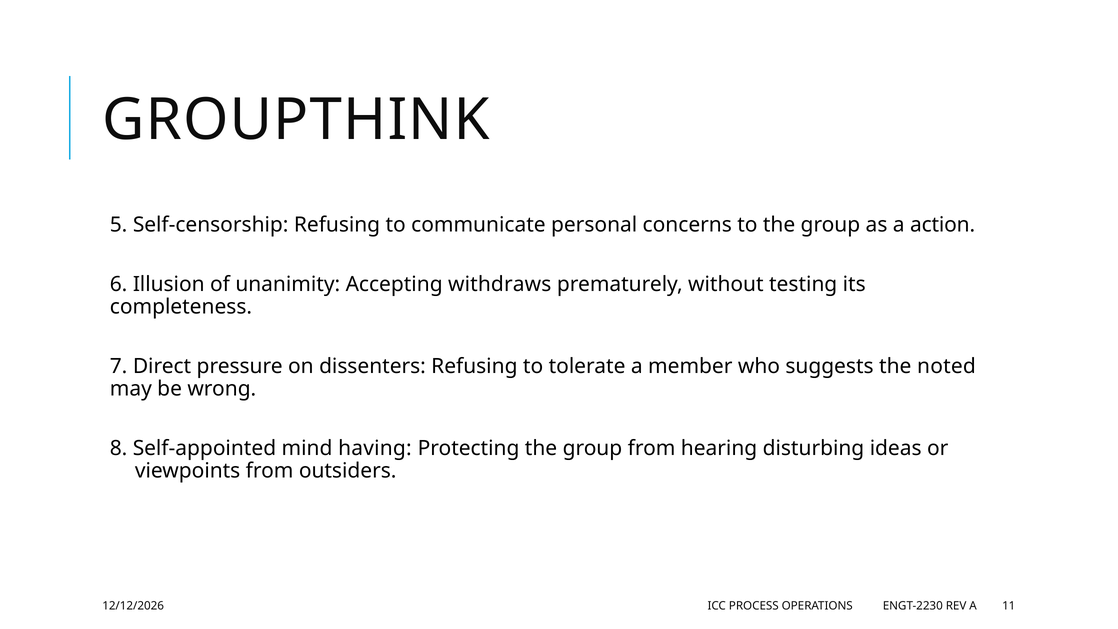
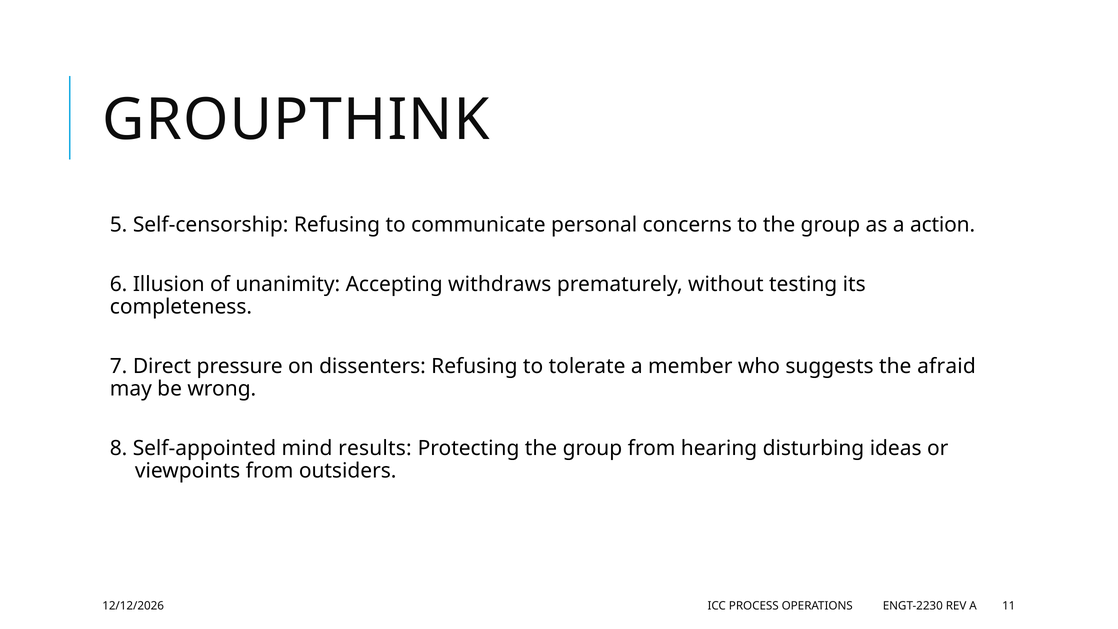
noted: noted -> afraid
having: having -> results
